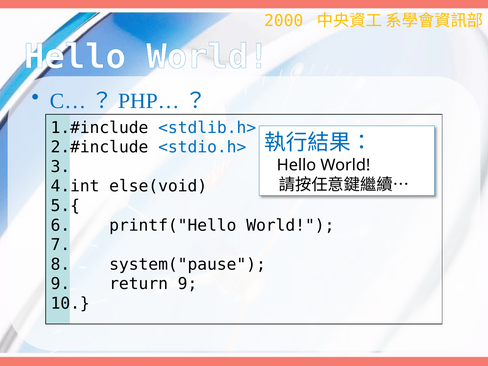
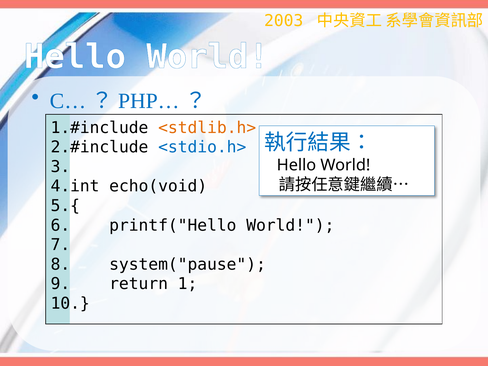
2000: 2000 -> 2003
<stdlib.h> colour: blue -> orange
else(void: else(void -> echo(void
return 9: 9 -> 1
